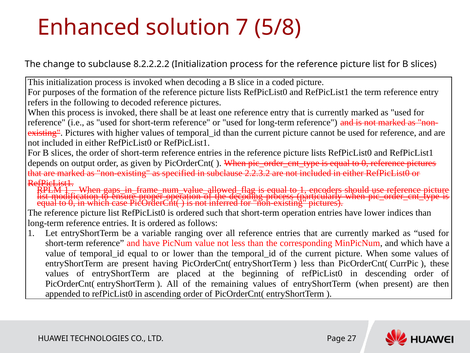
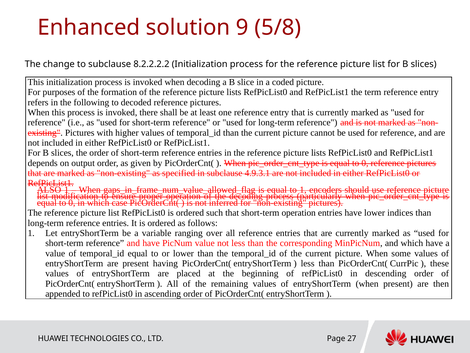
7: 7 -> 9
2.2.3.2: 2.2.3.2 -> 4.9.3.1
RPLM: RPLM -> ALSO
